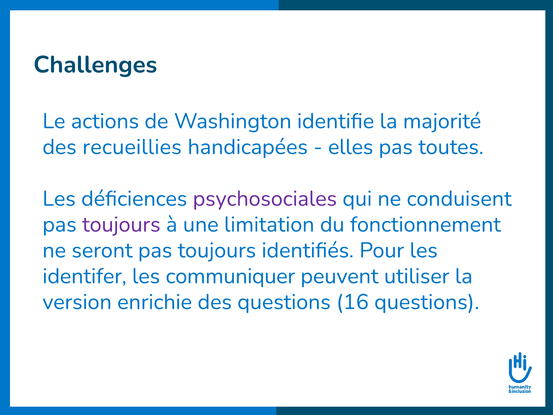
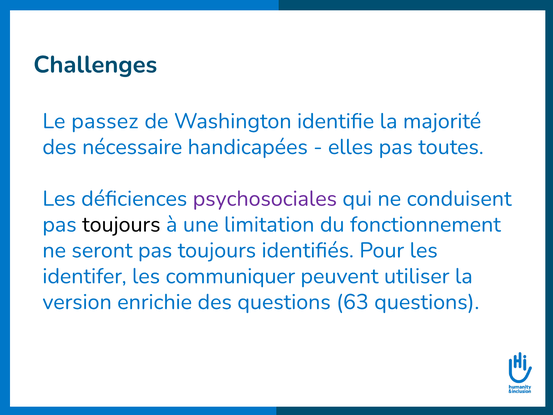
actions: actions -> passez
recueillies: recueillies -> nécessaire
toujours at (121, 224) colour: purple -> black
16: 16 -> 63
